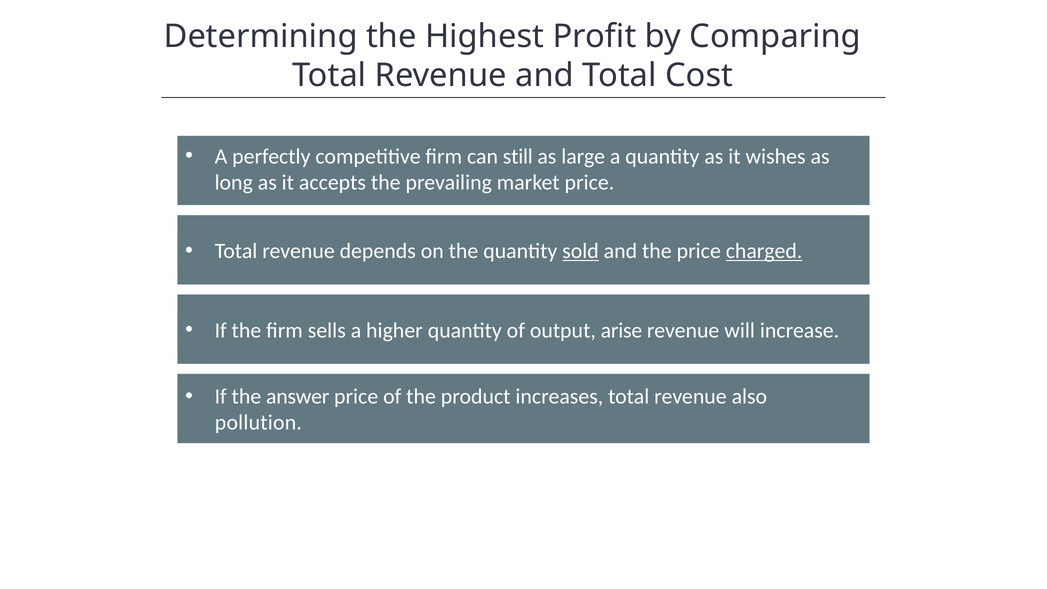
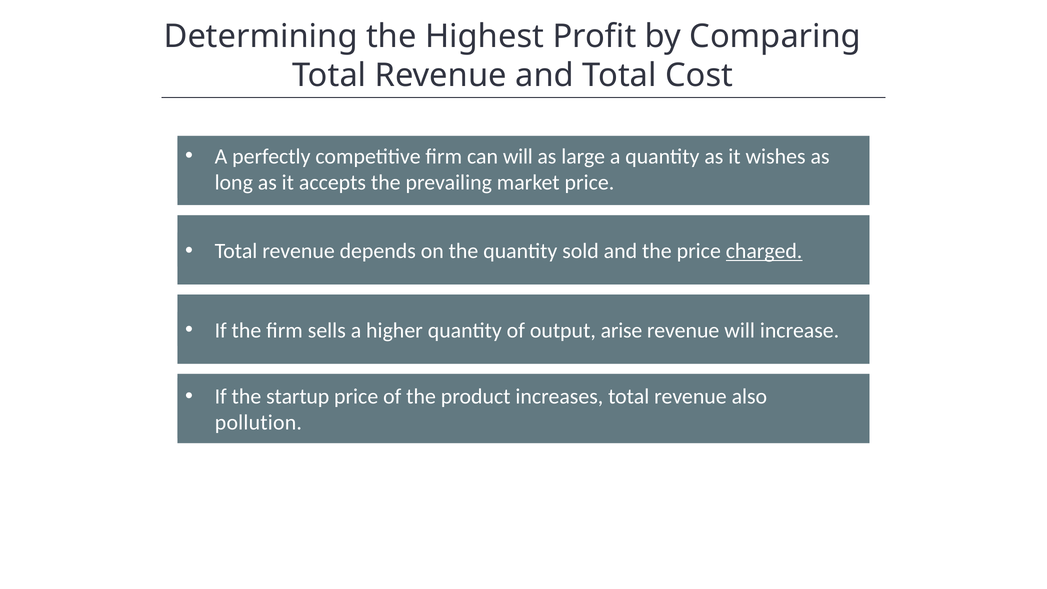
can still: still -> will
sold underline: present -> none
answer: answer -> startup
